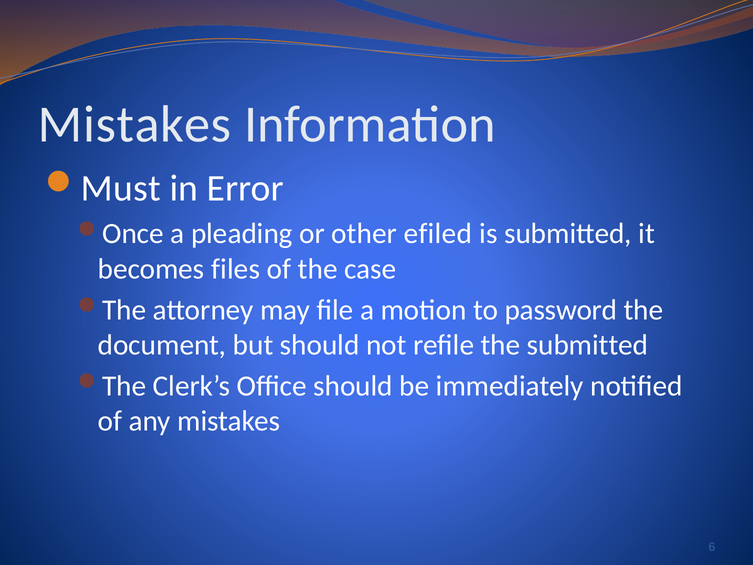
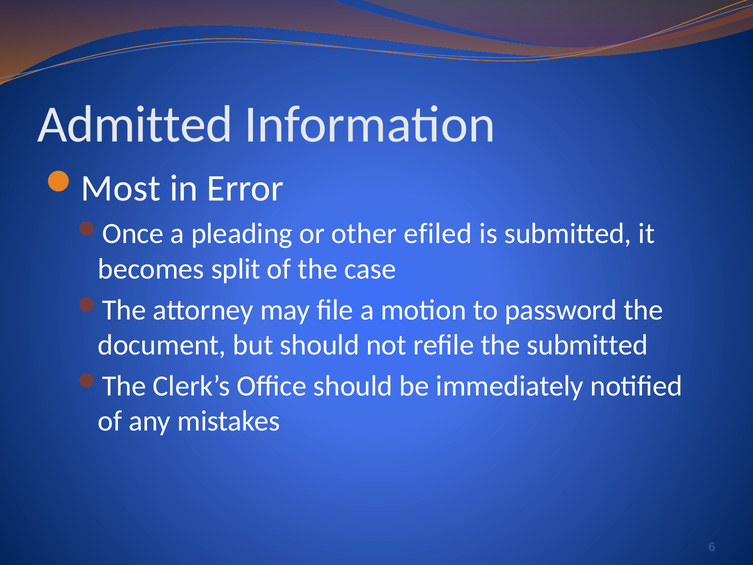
Mistakes at (135, 124): Mistakes -> Admitted
Must: Must -> Most
files: files -> split
